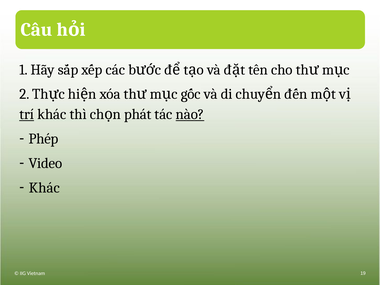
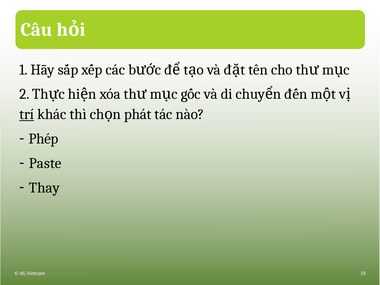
nào underline: present -> none
Video: Video -> Paste
Khác at (44, 188): Khác -> Thay
